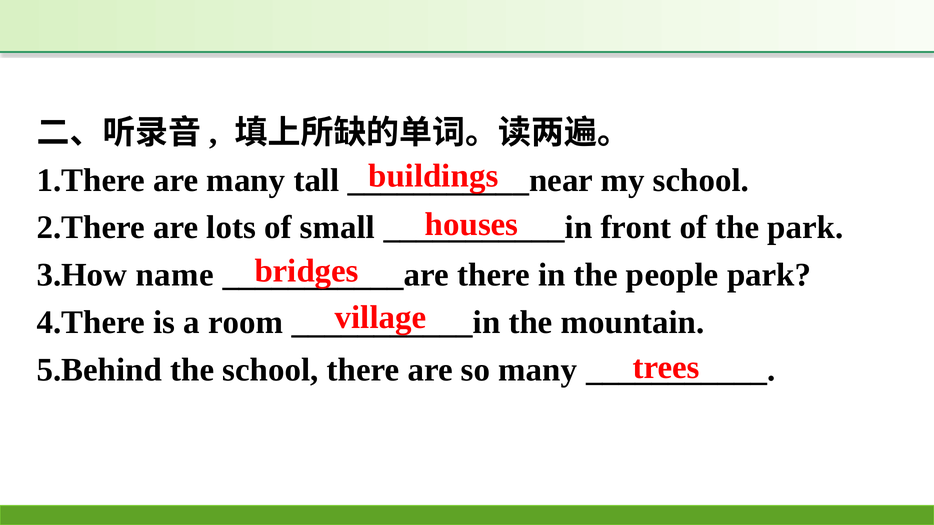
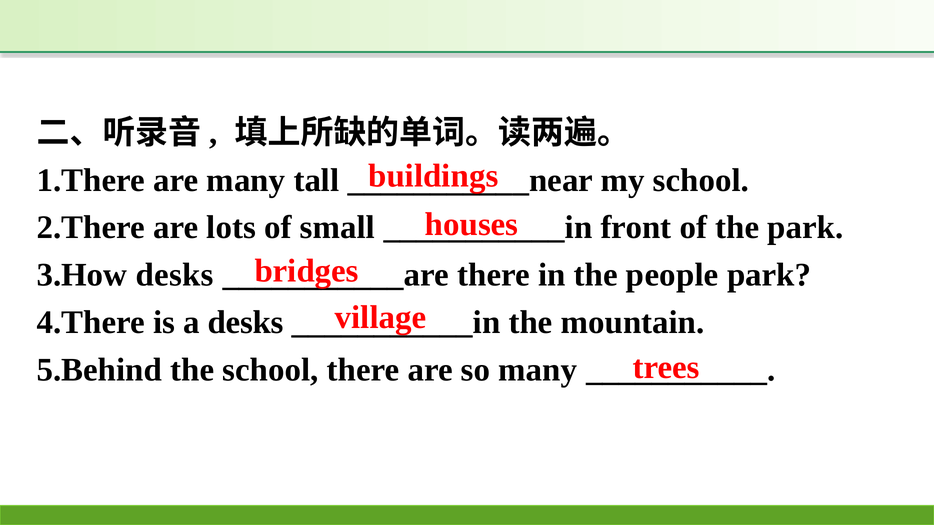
3.How name: name -> desks
a room: room -> desks
